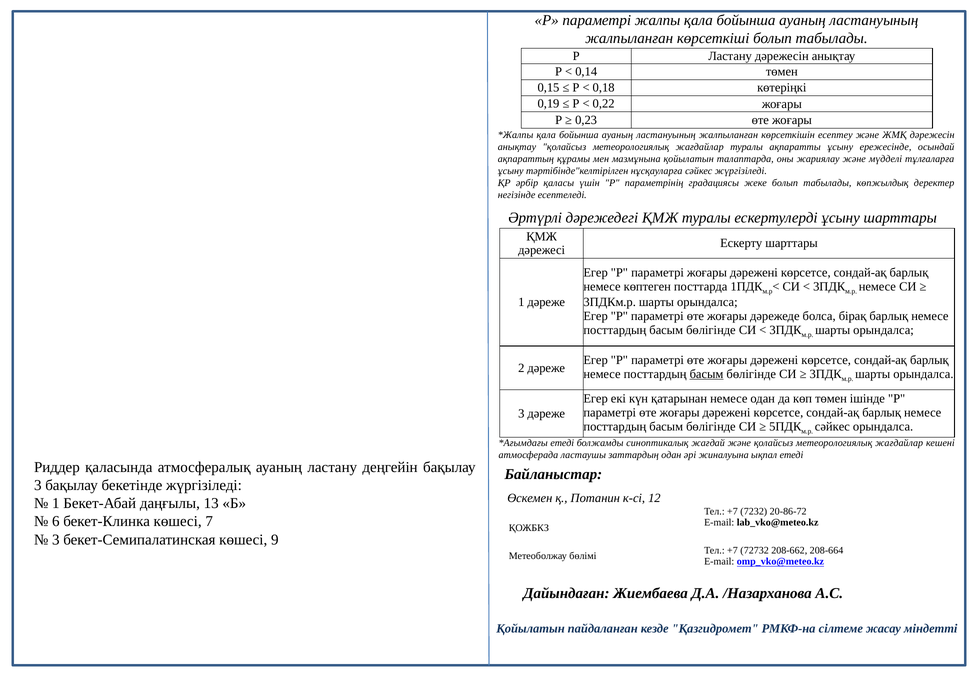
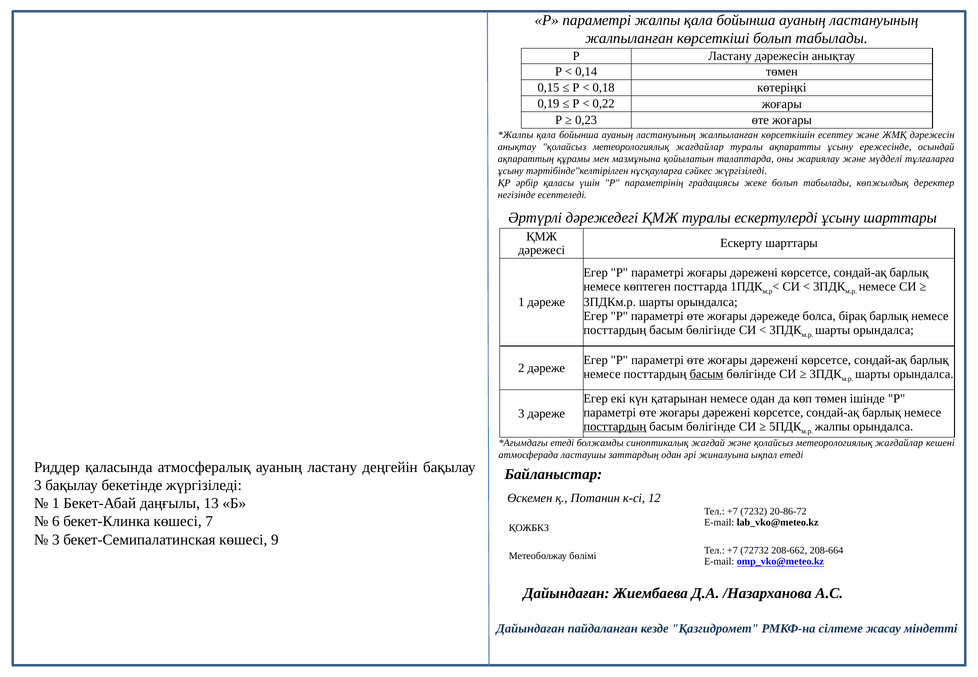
посттардың at (615, 426) underline: none -> present
сәйкес at (832, 426): сәйкес -> жалпы
Қойылатын at (530, 628): Қойылатын -> Дайындаған
